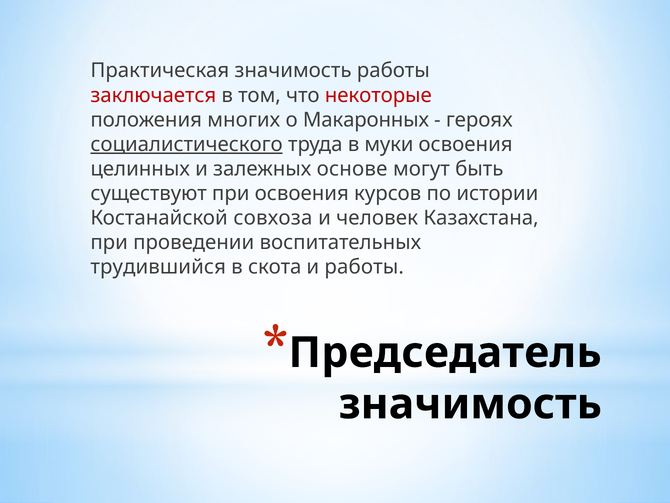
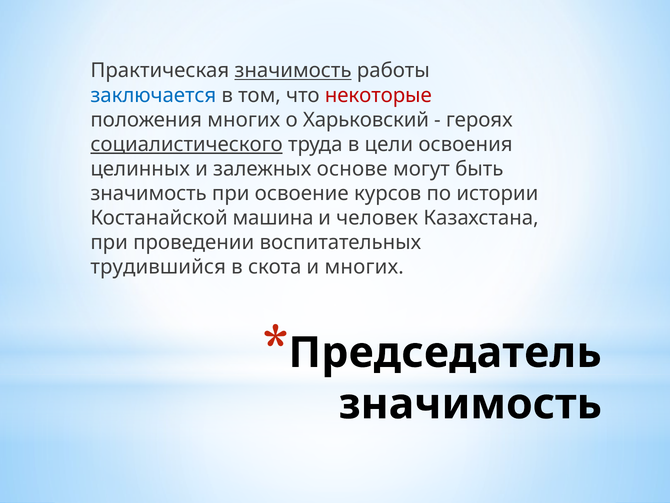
значимость at (293, 71) underline: none -> present
заключается colour: red -> blue
Макаронных: Макаронных -> Харьковский
муки: муки -> цели
существуют at (149, 193): существуют -> значимость
при освоения: освоения -> освоение
совхоза: совхоза -> машина
и работы: работы -> многих
